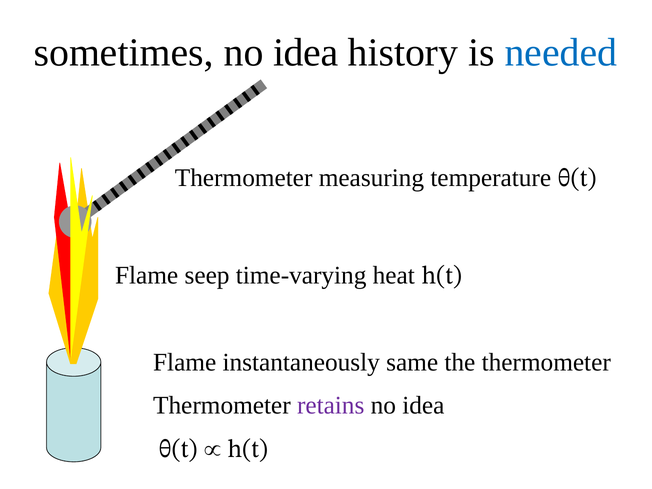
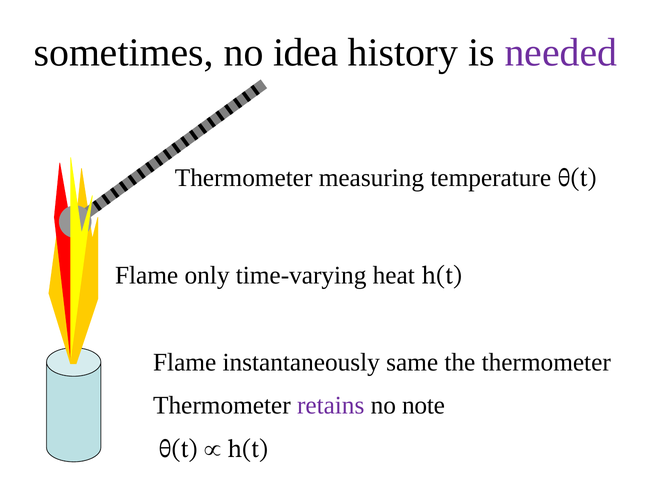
needed colour: blue -> purple
seep: seep -> only
idea at (423, 406): idea -> note
